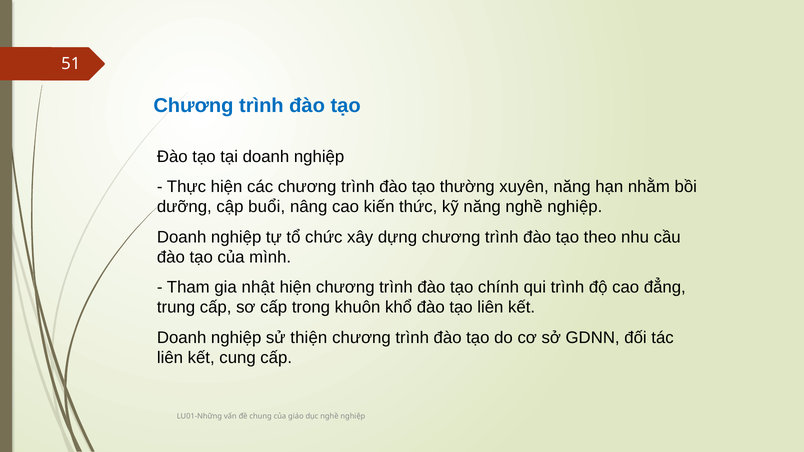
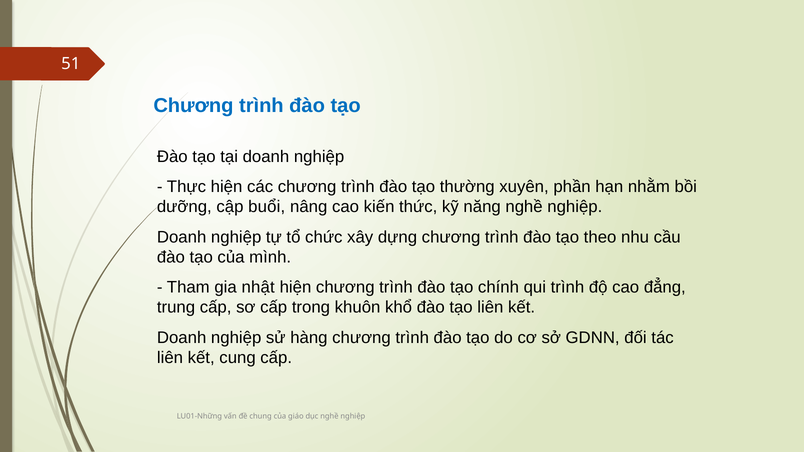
xuyên năng: năng -> phần
thiện: thiện -> hàng
